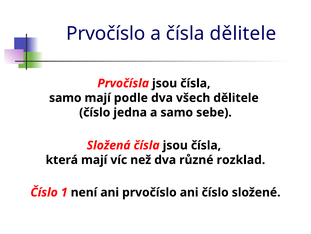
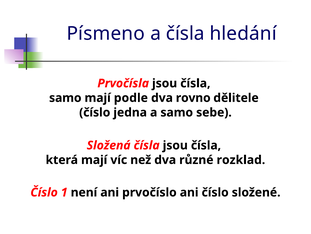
Prvočíslo at (106, 33): Prvočíslo -> Písmeno
čísla dělitele: dělitele -> hledání
všech: všech -> rovno
